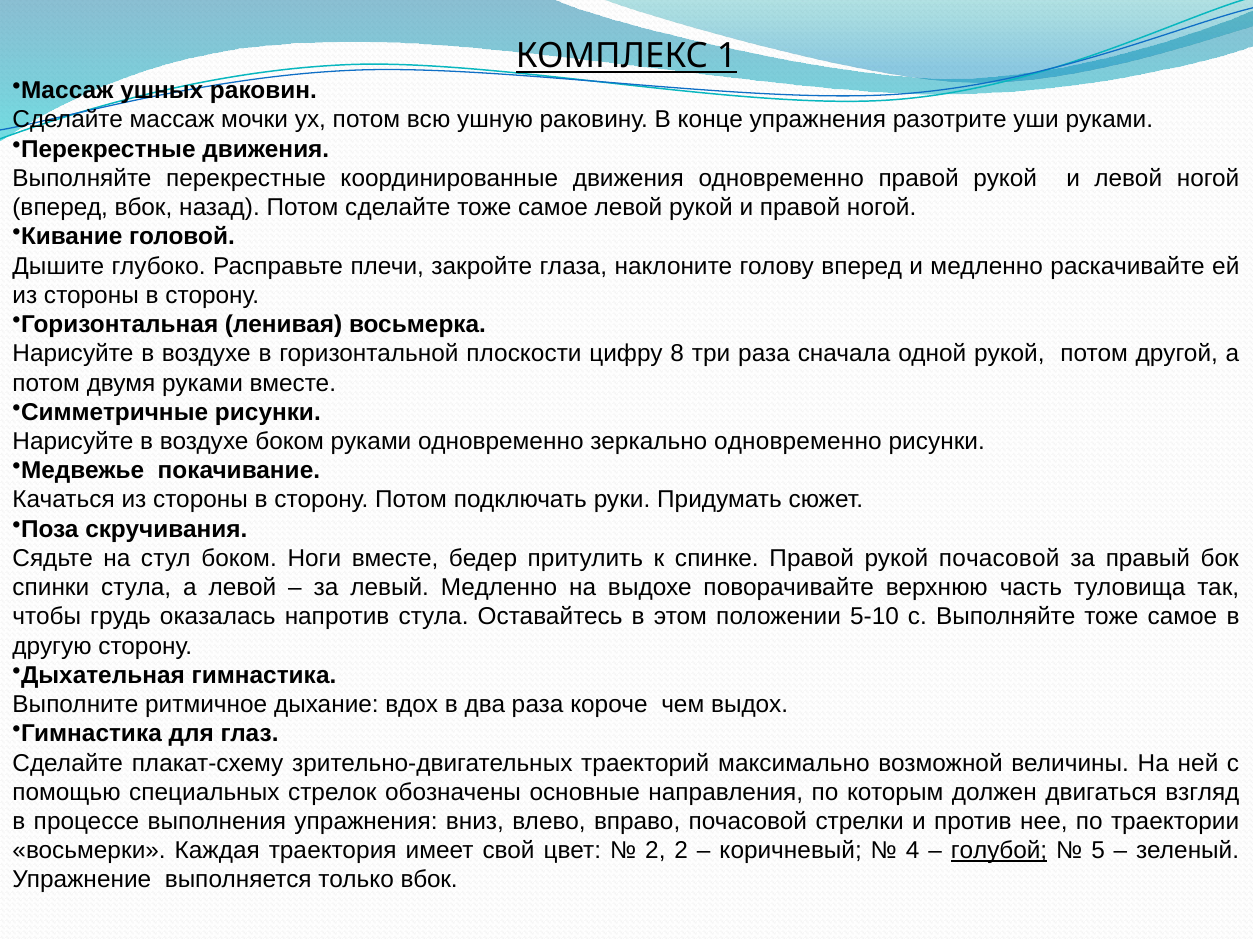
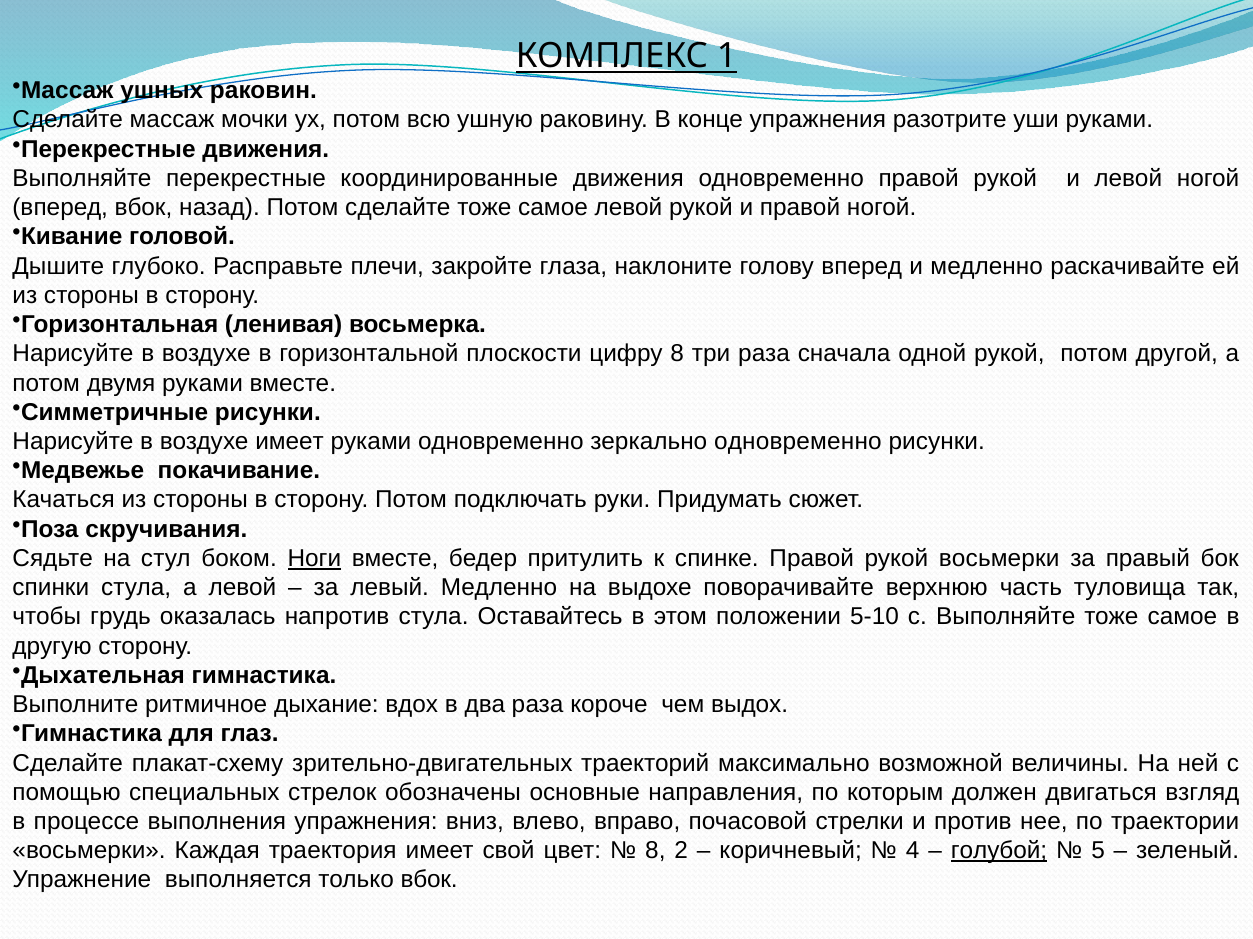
воздухе боком: боком -> имеет
Ноги underline: none -> present
рукой почасовой: почасовой -> восьмерки
2 at (655, 851): 2 -> 8
